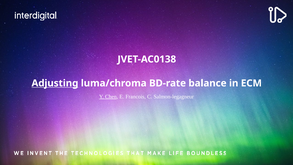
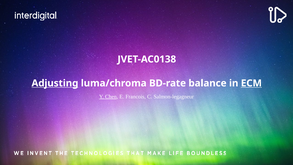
ECM underline: none -> present
